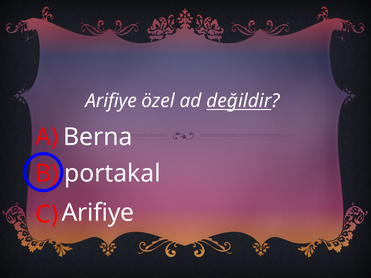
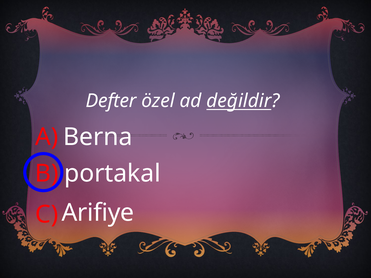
Arifiye at (111, 101): Arifiye -> Defter
